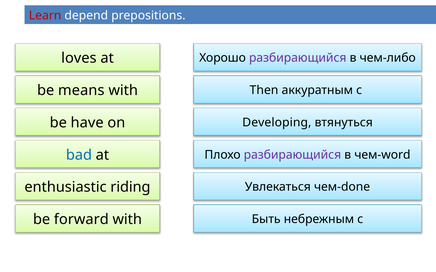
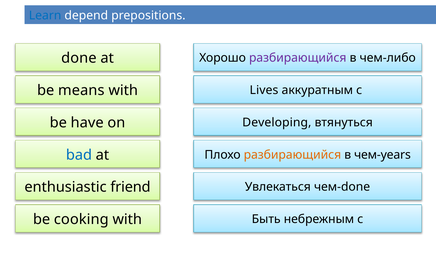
Learn colour: red -> blue
loves: loves -> done
Then: Then -> Lives
разбирающийся at (292, 155) colour: purple -> orange
чем-word: чем-word -> чем-years
riding: riding -> friend
forward: forward -> cooking
